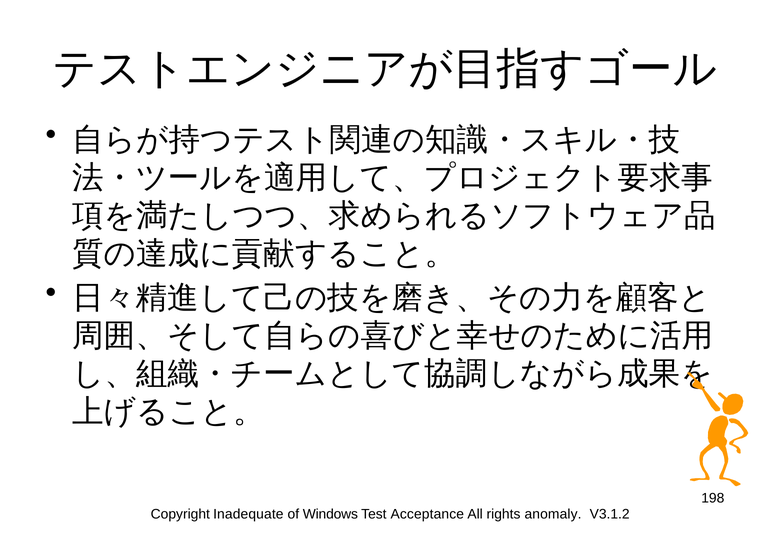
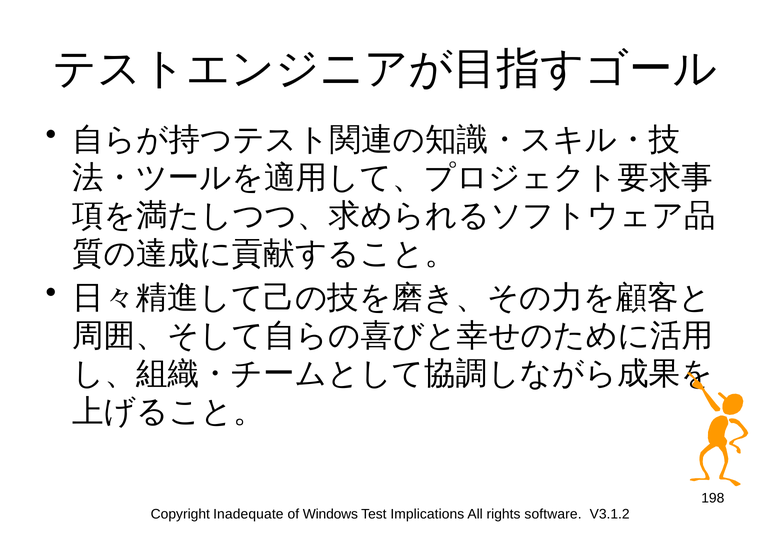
Acceptance: Acceptance -> Implications
anomaly: anomaly -> software
